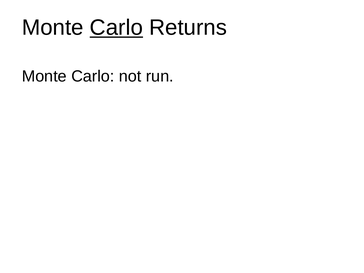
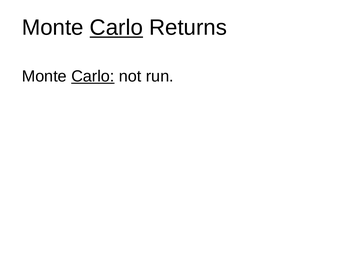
Carlo at (93, 76) underline: none -> present
